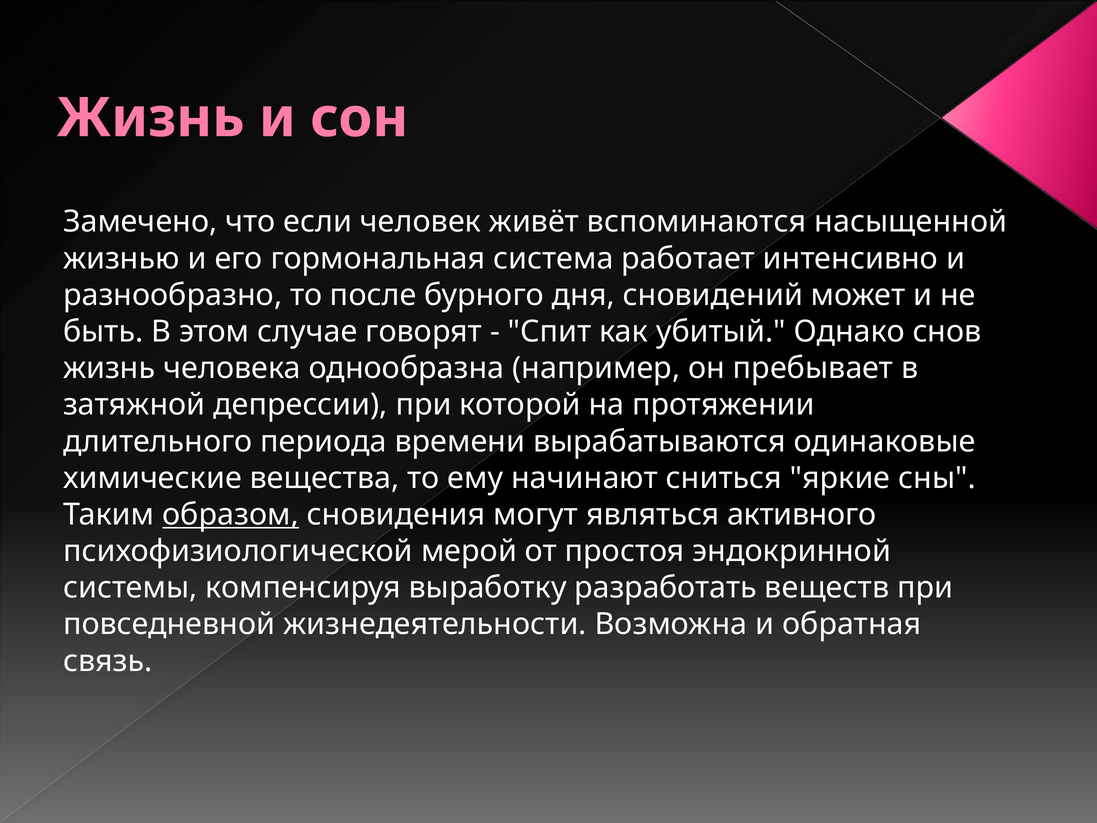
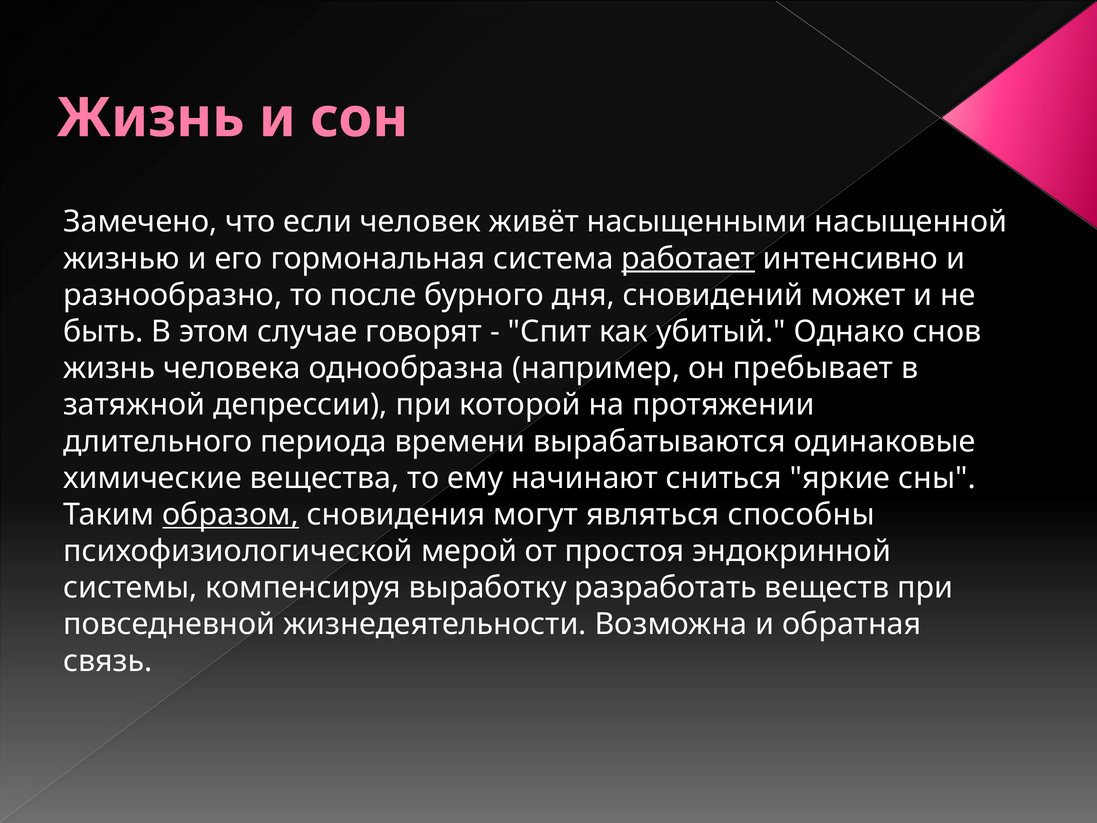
вспоминаются: вспоминаются -> насыщенными
работает underline: none -> present
активного: активного -> способны
